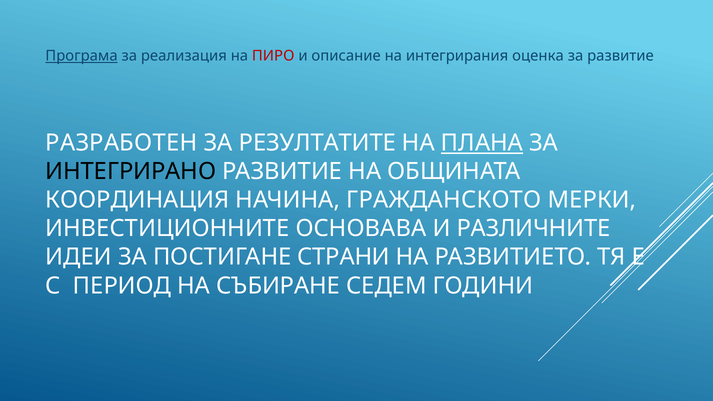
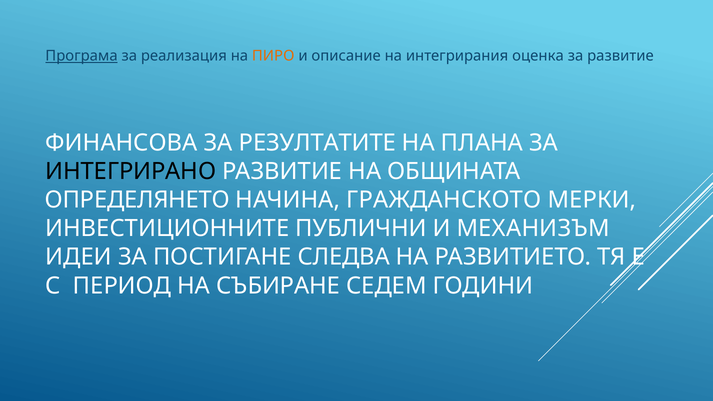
ПИРО colour: red -> orange
РАЗРАБОТЕН: РАЗРАБОТЕН -> ФИНАНСОВА
ПЛАНА underline: present -> none
КООРДИНАЦИЯ: КООРДИНАЦИЯ -> ОПРЕДЕЛЯНЕТО
ОСНОВАВА: ОСНОВАВА -> ПУБЛИЧНИ
РАЗЛИЧНИТЕ: РАЗЛИЧНИТЕ -> МЕХАНИЗЪМ
СТРАНИ: СТРАНИ -> СЛЕДВА
